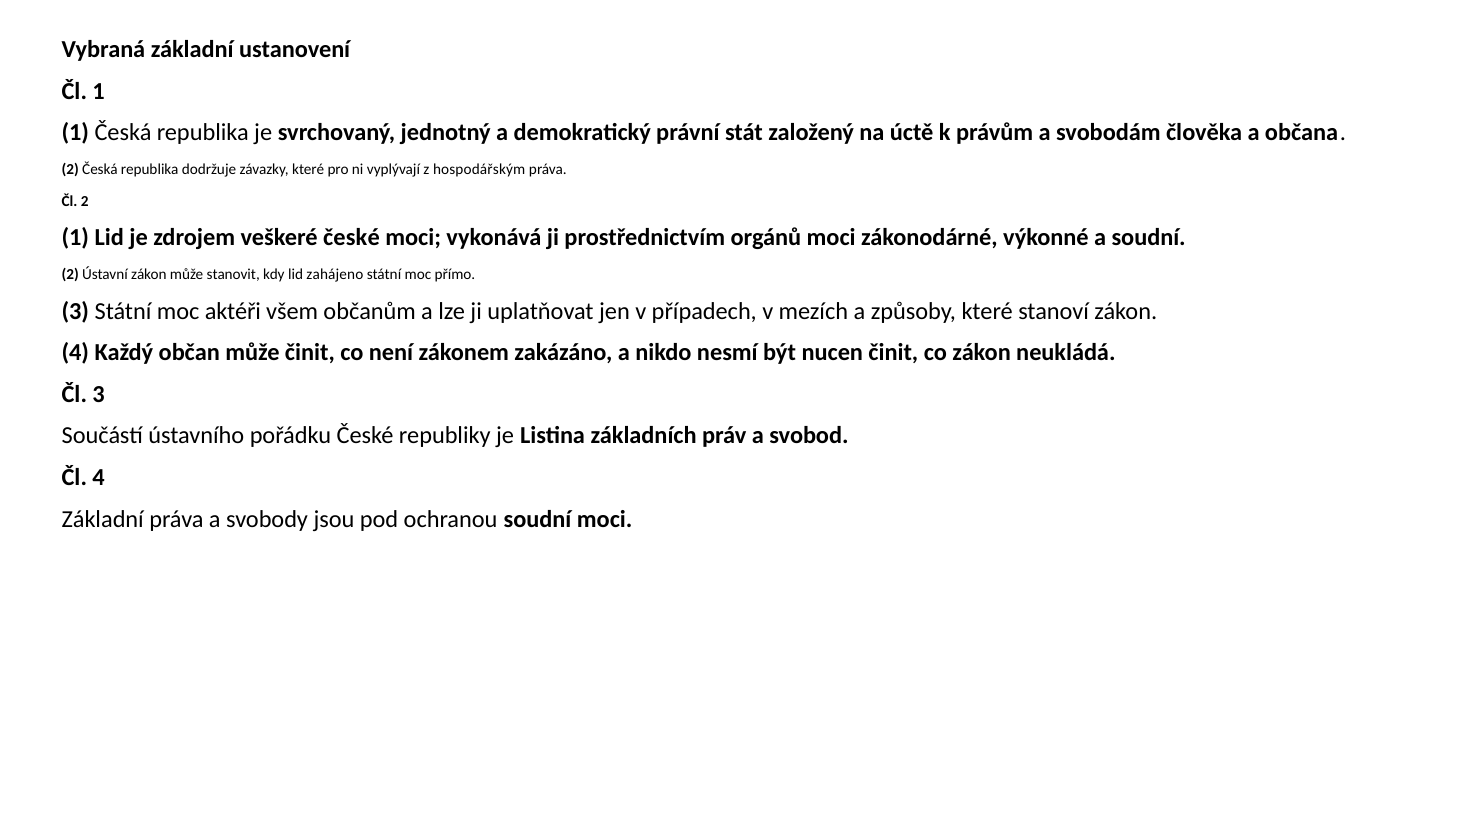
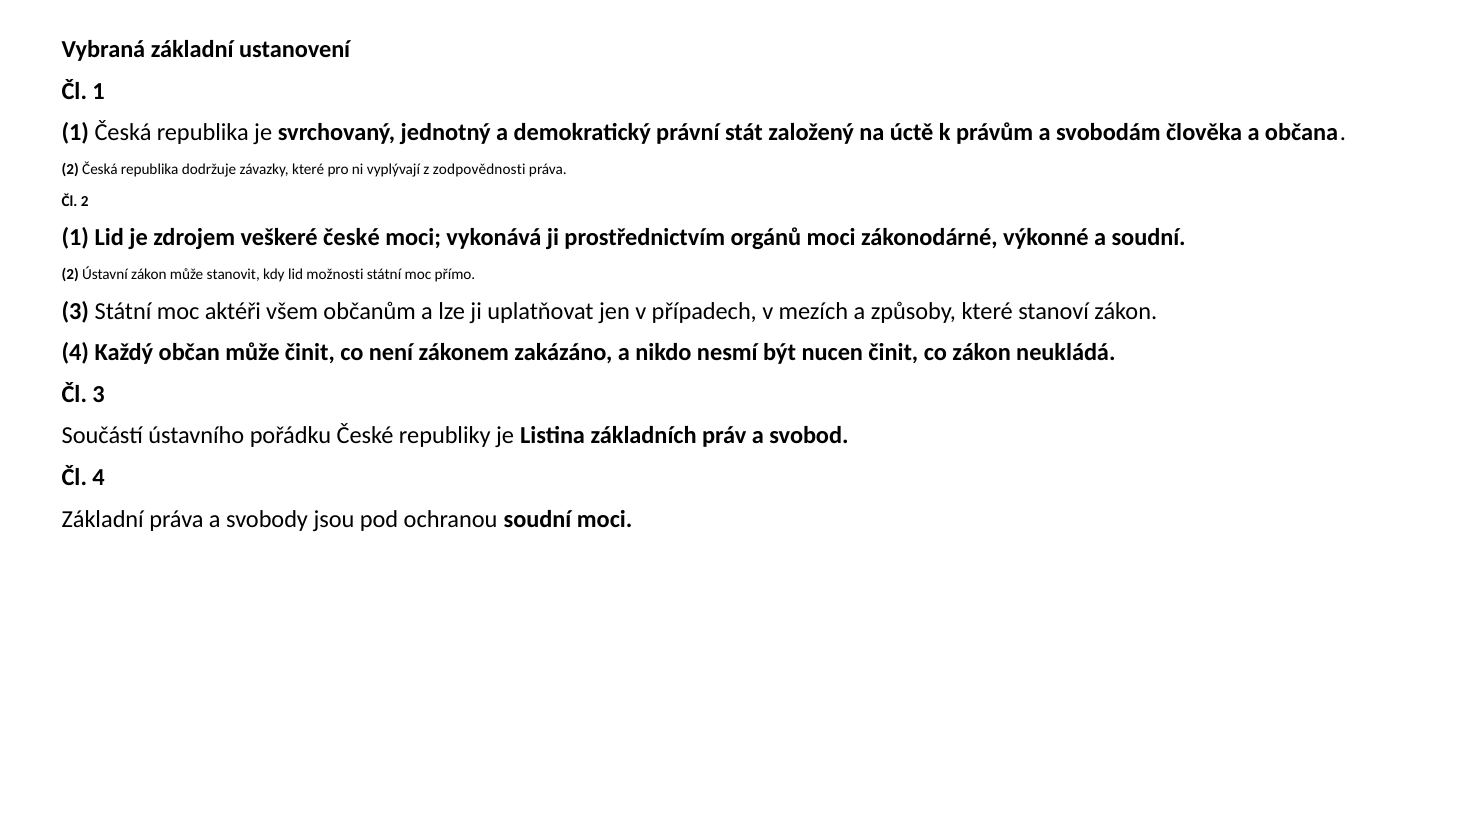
hospodářským: hospodářským -> zodpovědnosti
zahájeno: zahájeno -> možnosti
